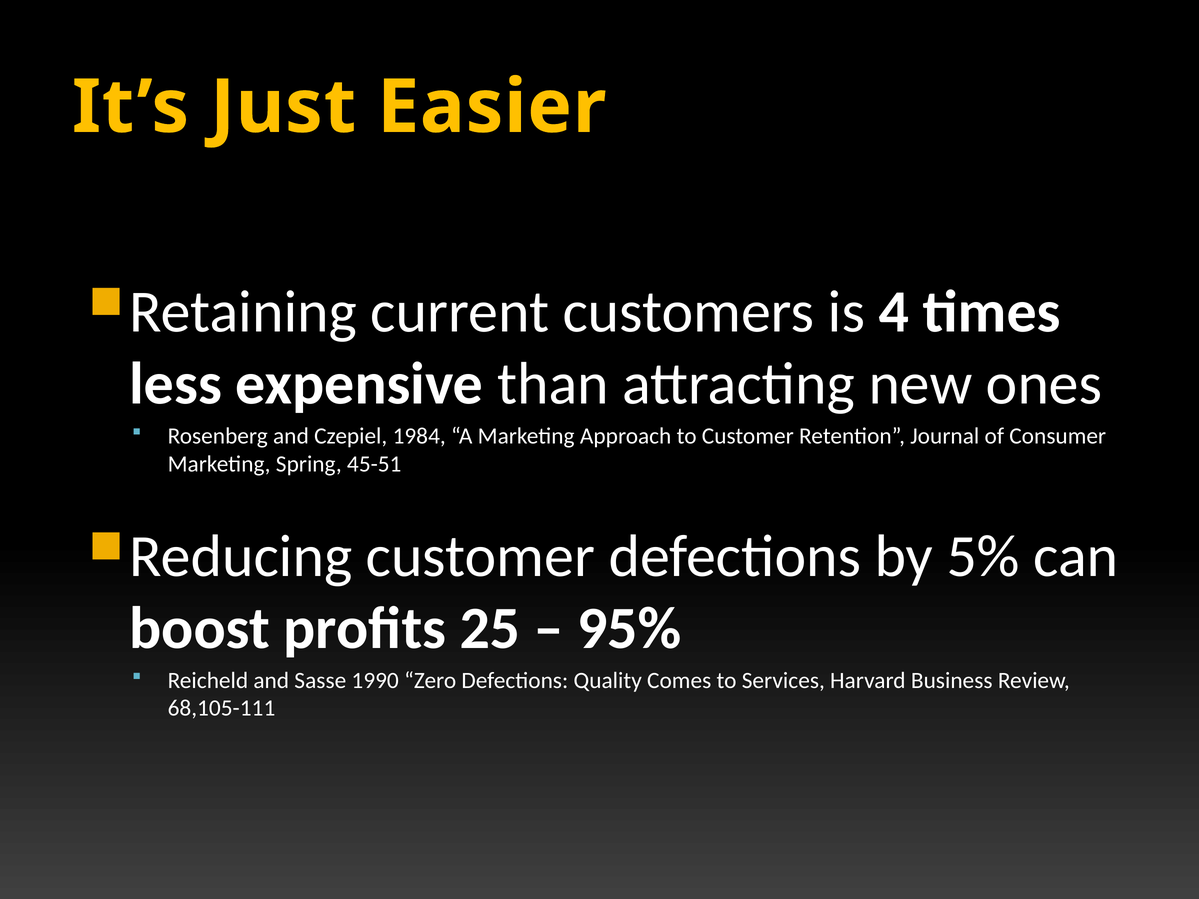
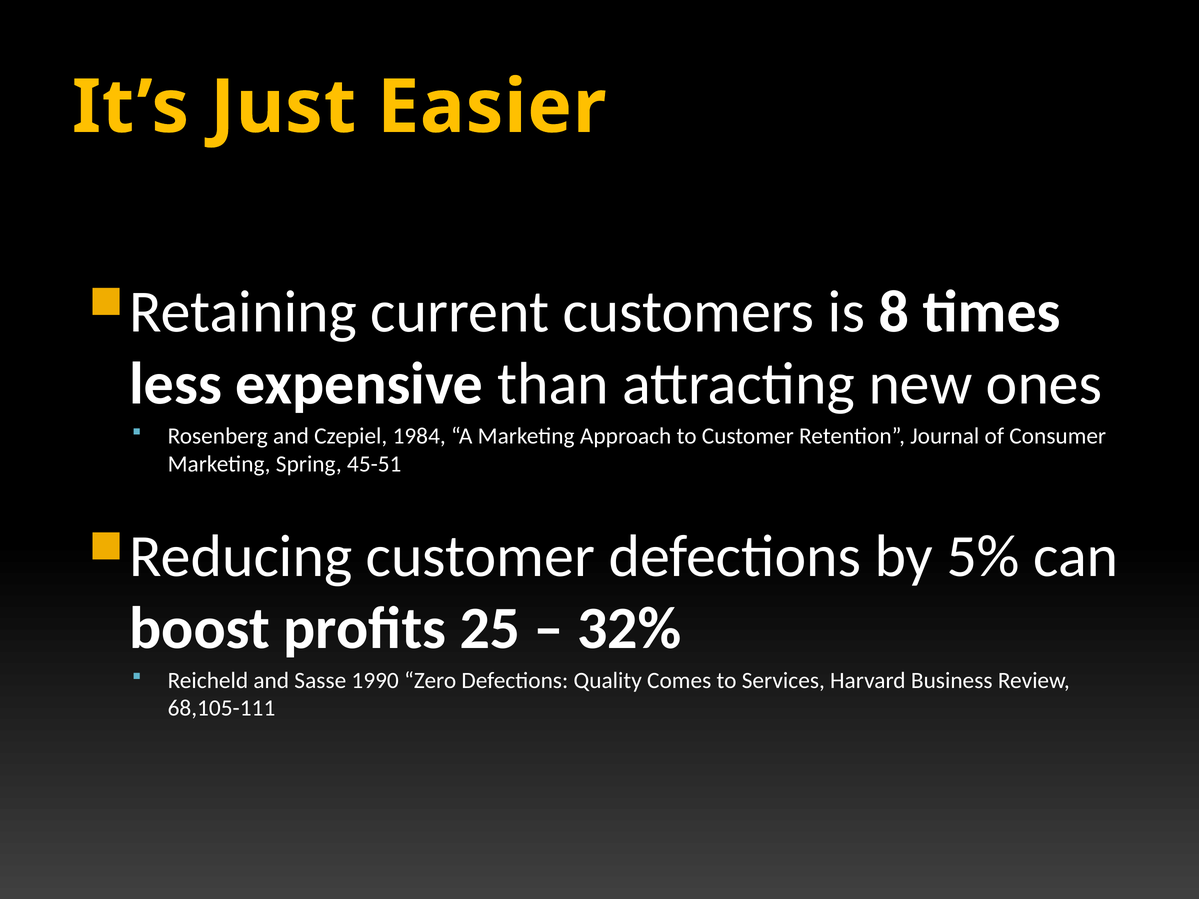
4: 4 -> 8
95%: 95% -> 32%
